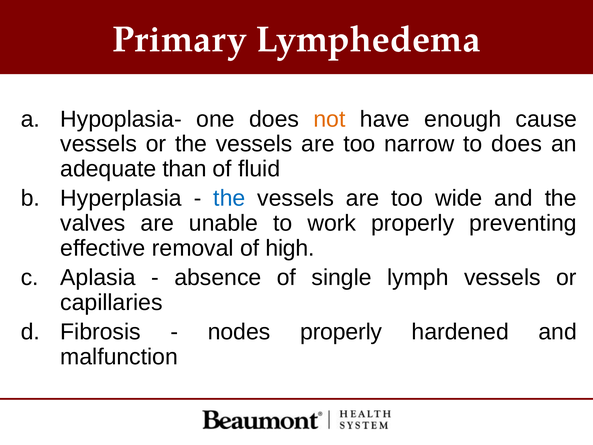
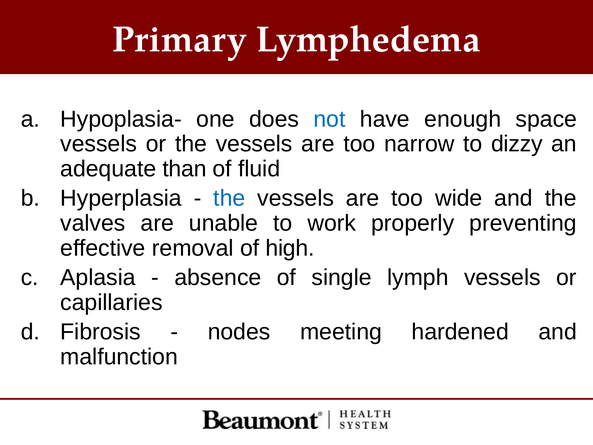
not colour: orange -> blue
cause: cause -> space
to does: does -> dizzy
nodes properly: properly -> meeting
